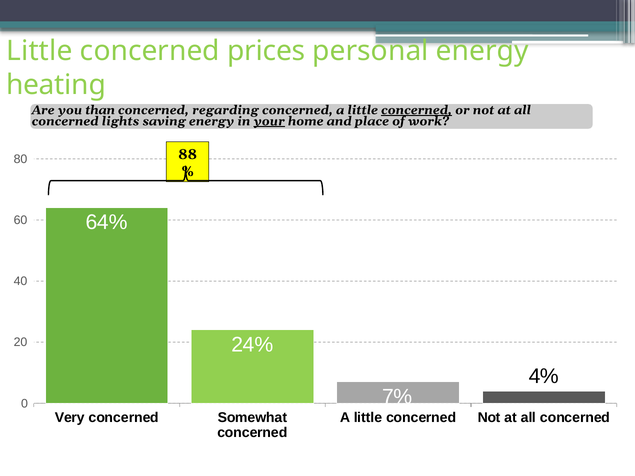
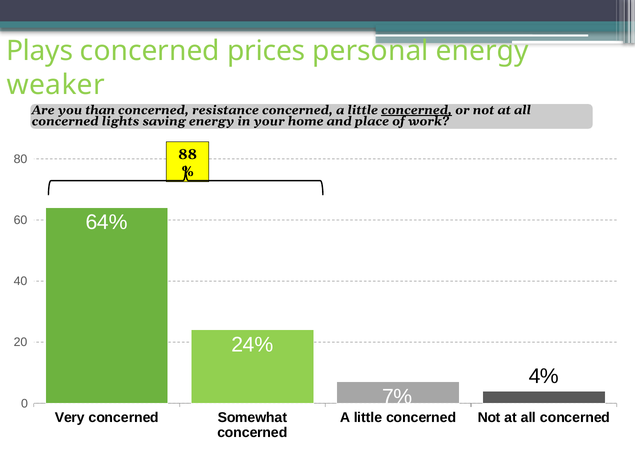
Little at (39, 51): Little -> Plays
heating: heating -> weaker
regarding: regarding -> resistance
your underline: present -> none
